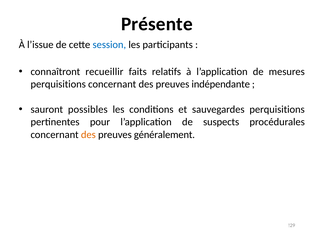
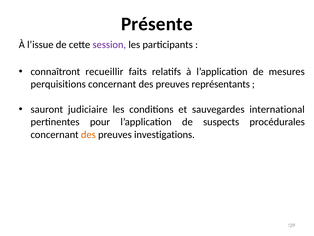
session colour: blue -> purple
indépendante: indépendante -> représentants
possibles: possibles -> judiciaire
sauvegardes perquisitions: perquisitions -> international
généralement: généralement -> investigations
